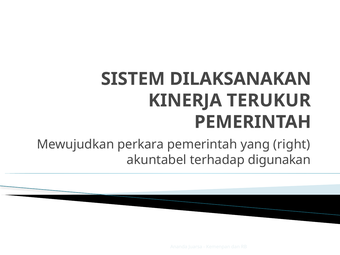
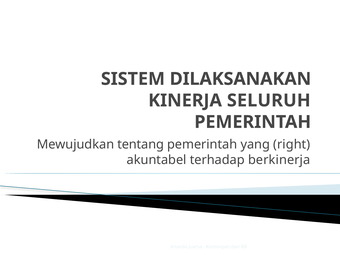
TERUKUR: TERUKUR -> SELURUH
perkara: perkara -> tentang
digunakan: digunakan -> berkinerja
